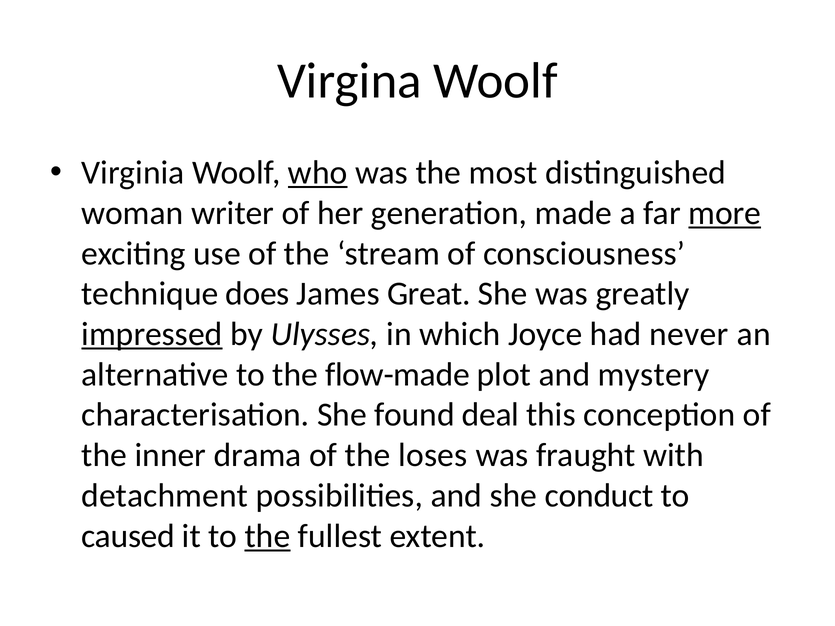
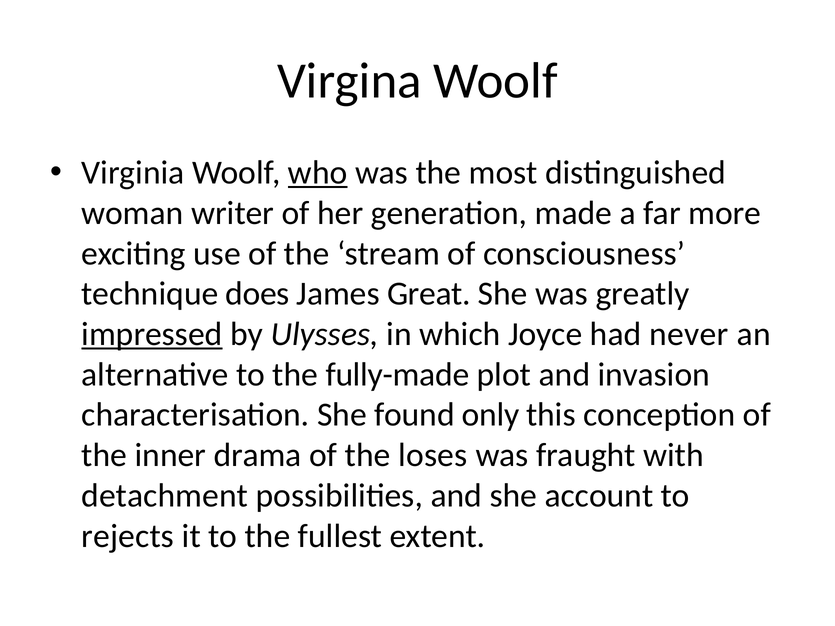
more underline: present -> none
flow-made: flow-made -> fully-made
mystery: mystery -> invasion
deal: deal -> only
conduct: conduct -> account
caused: caused -> rejects
the at (268, 536) underline: present -> none
